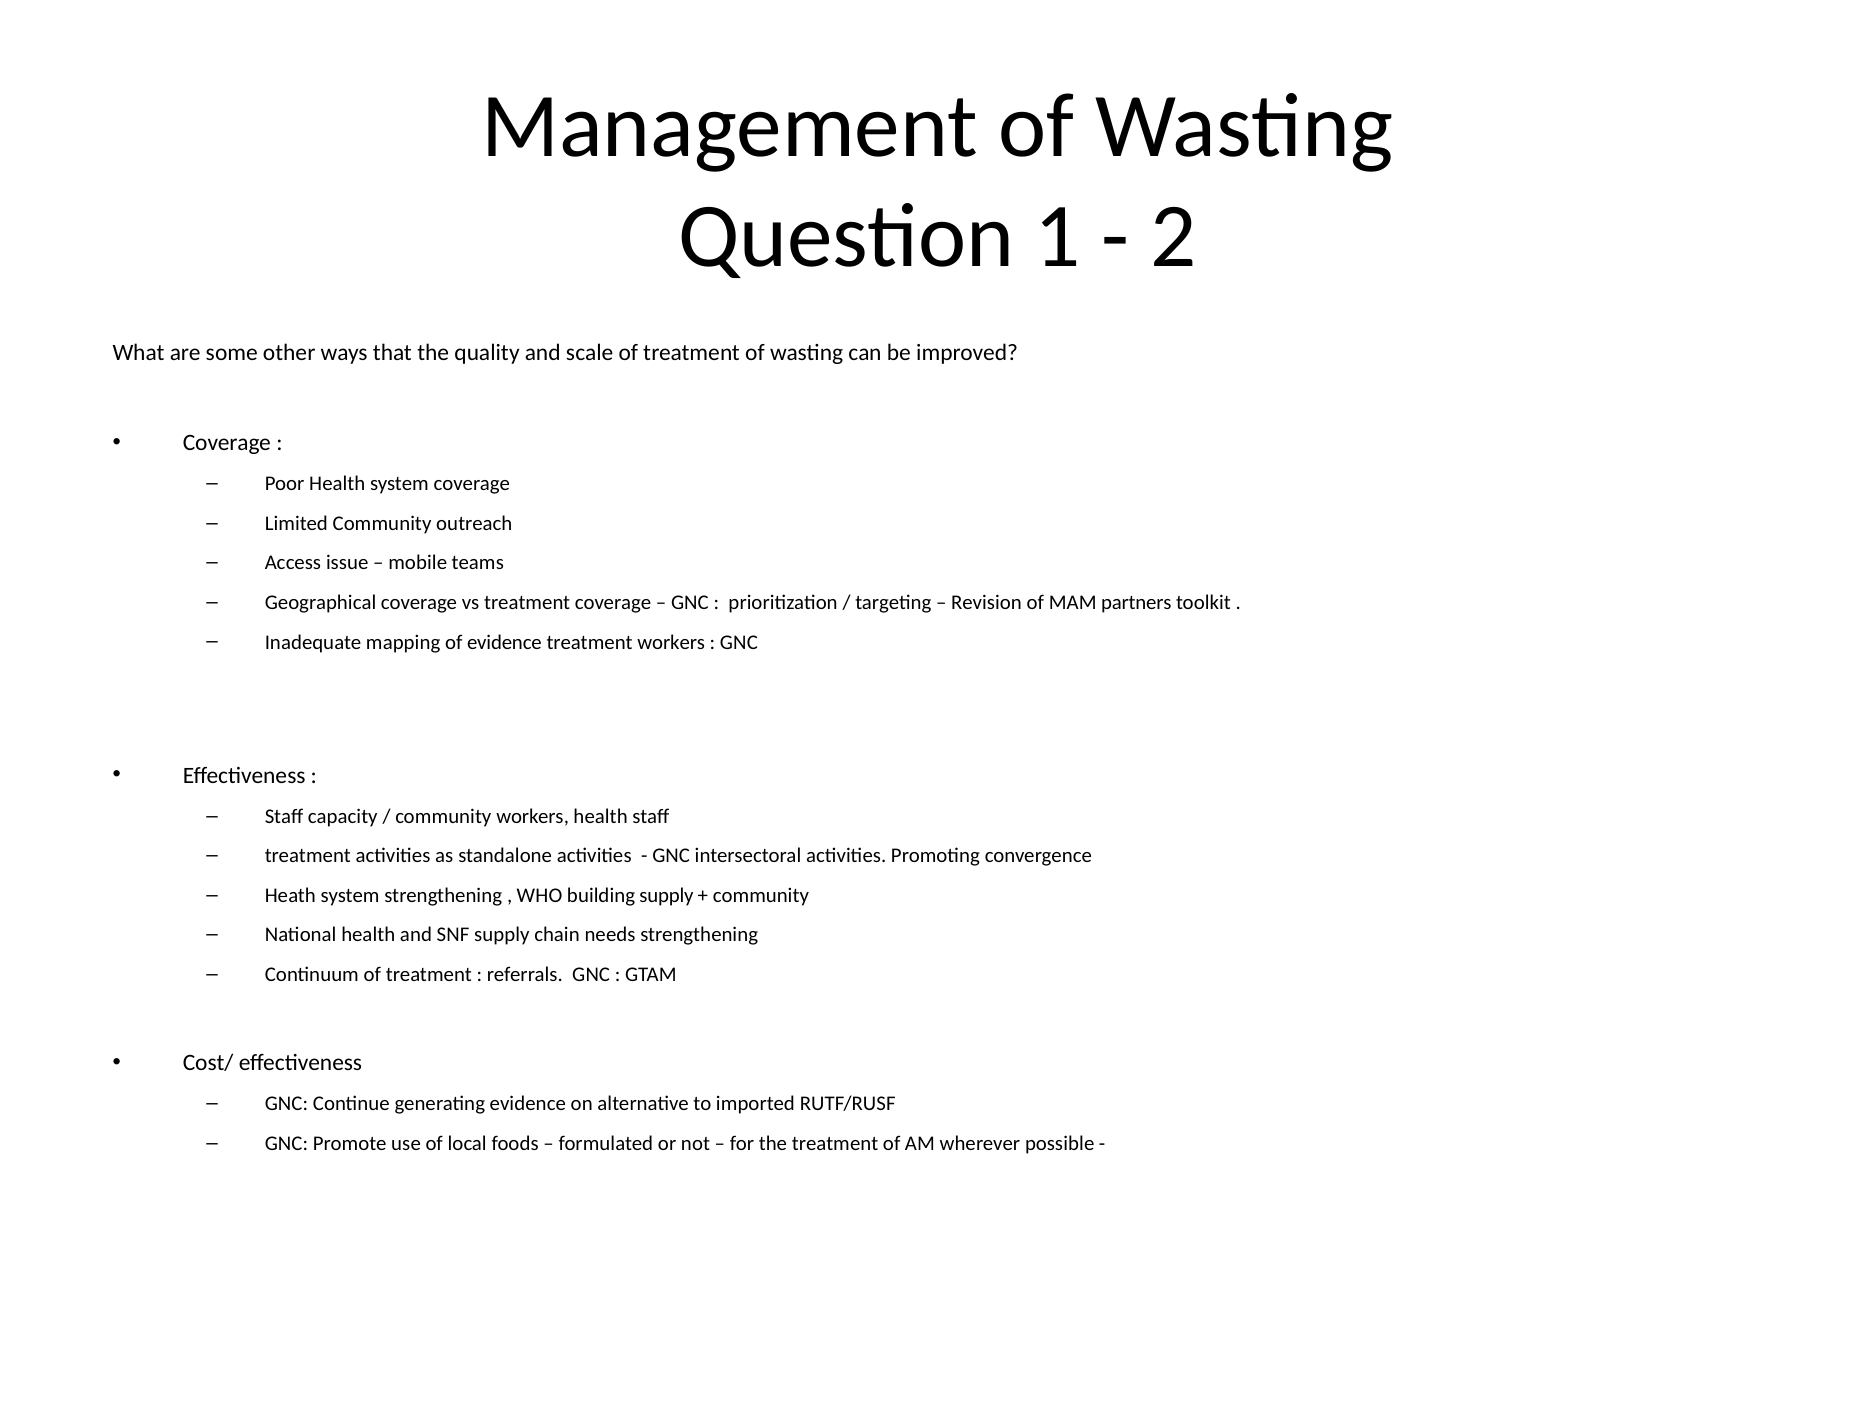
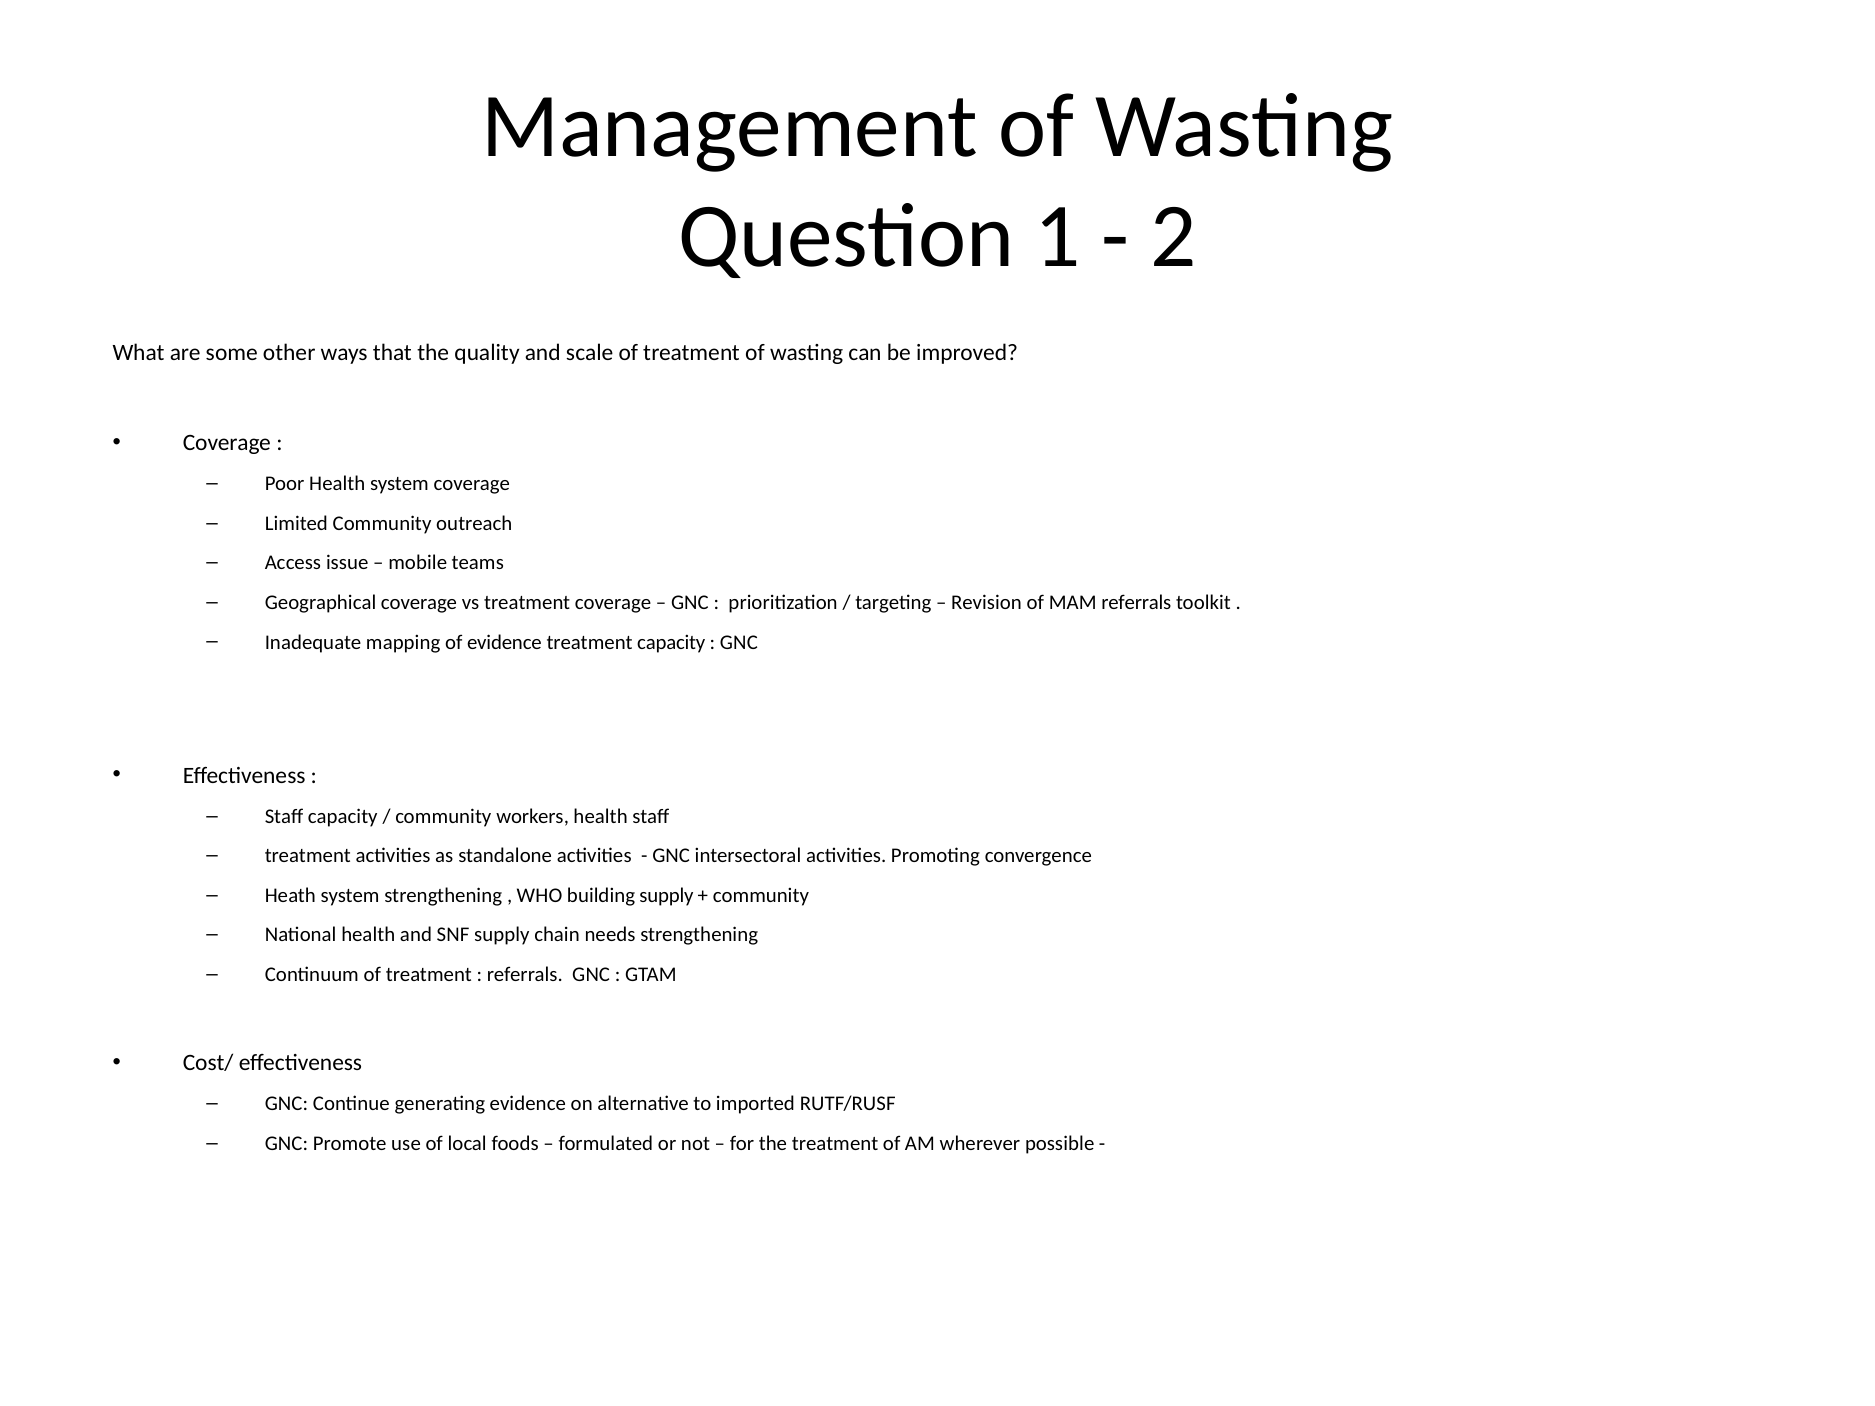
MAM partners: partners -> referrals
treatment workers: workers -> capacity
